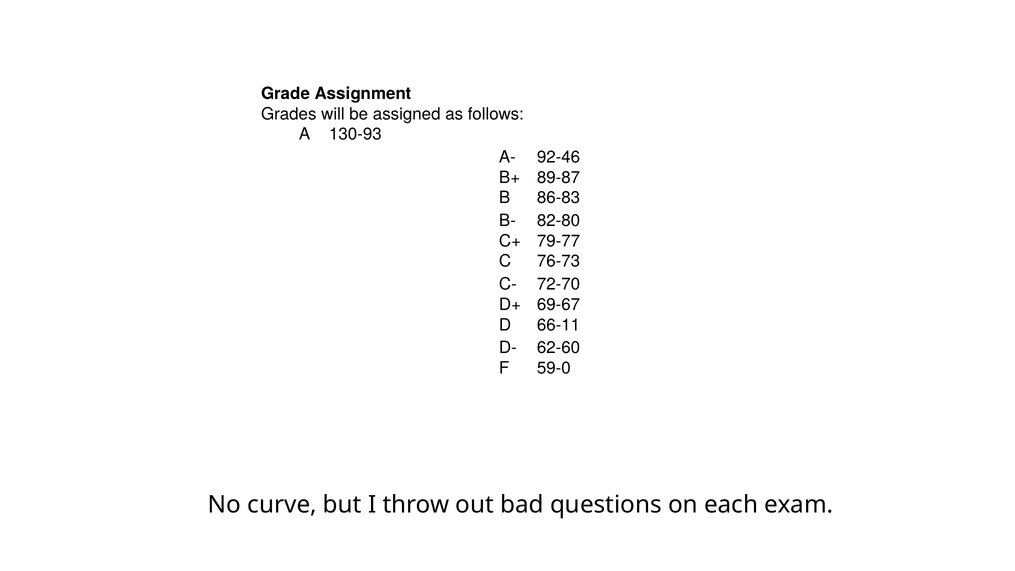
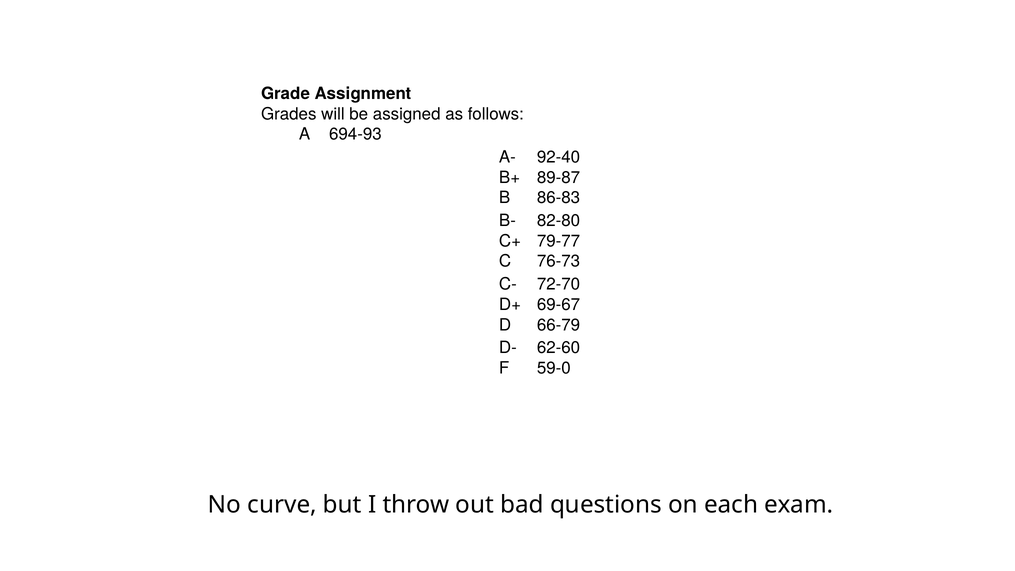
130-93: 130-93 -> 694-93
92-46: 92-46 -> 92-40
66-11: 66-11 -> 66-79
